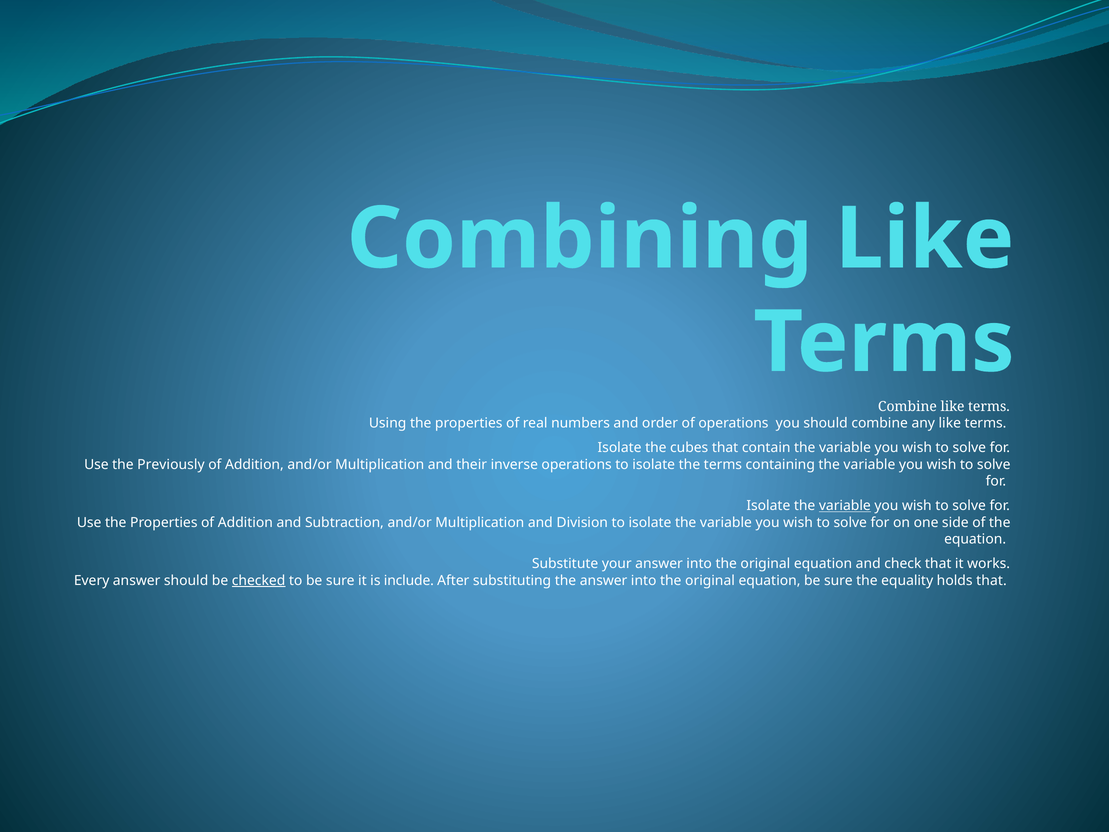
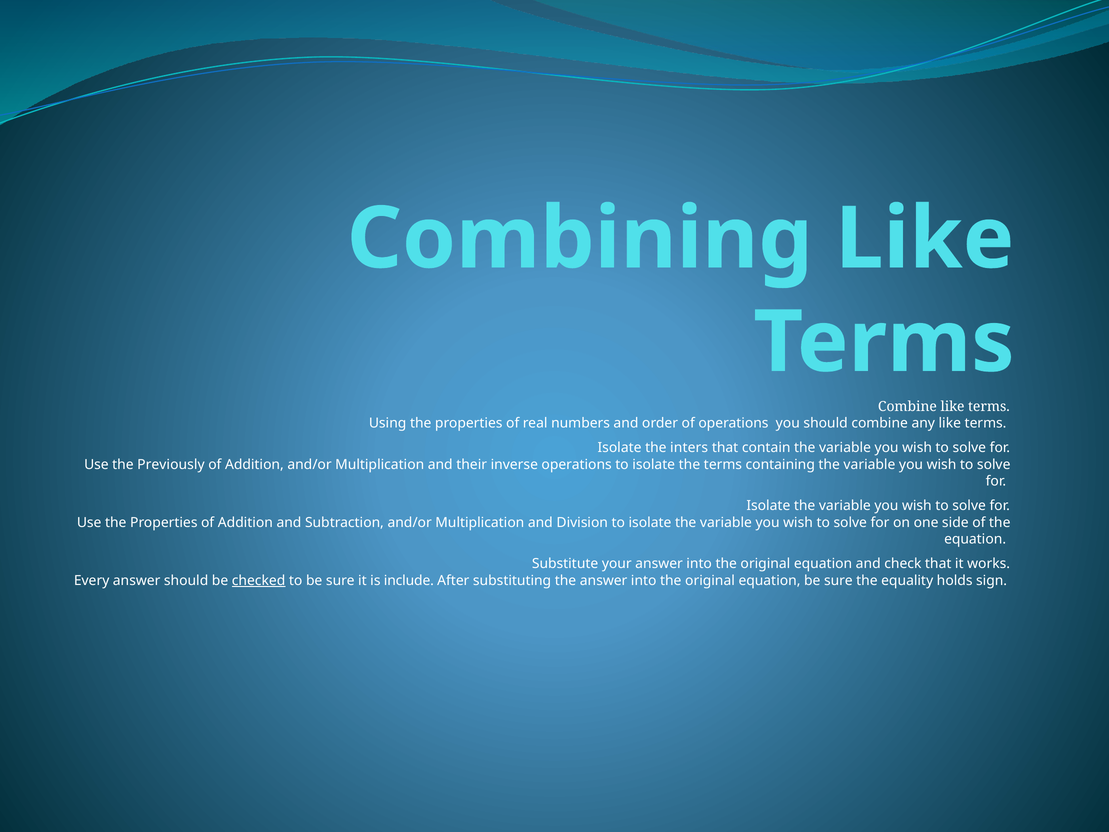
cubes: cubes -> inters
variable at (845, 506) underline: present -> none
holds that: that -> sign
